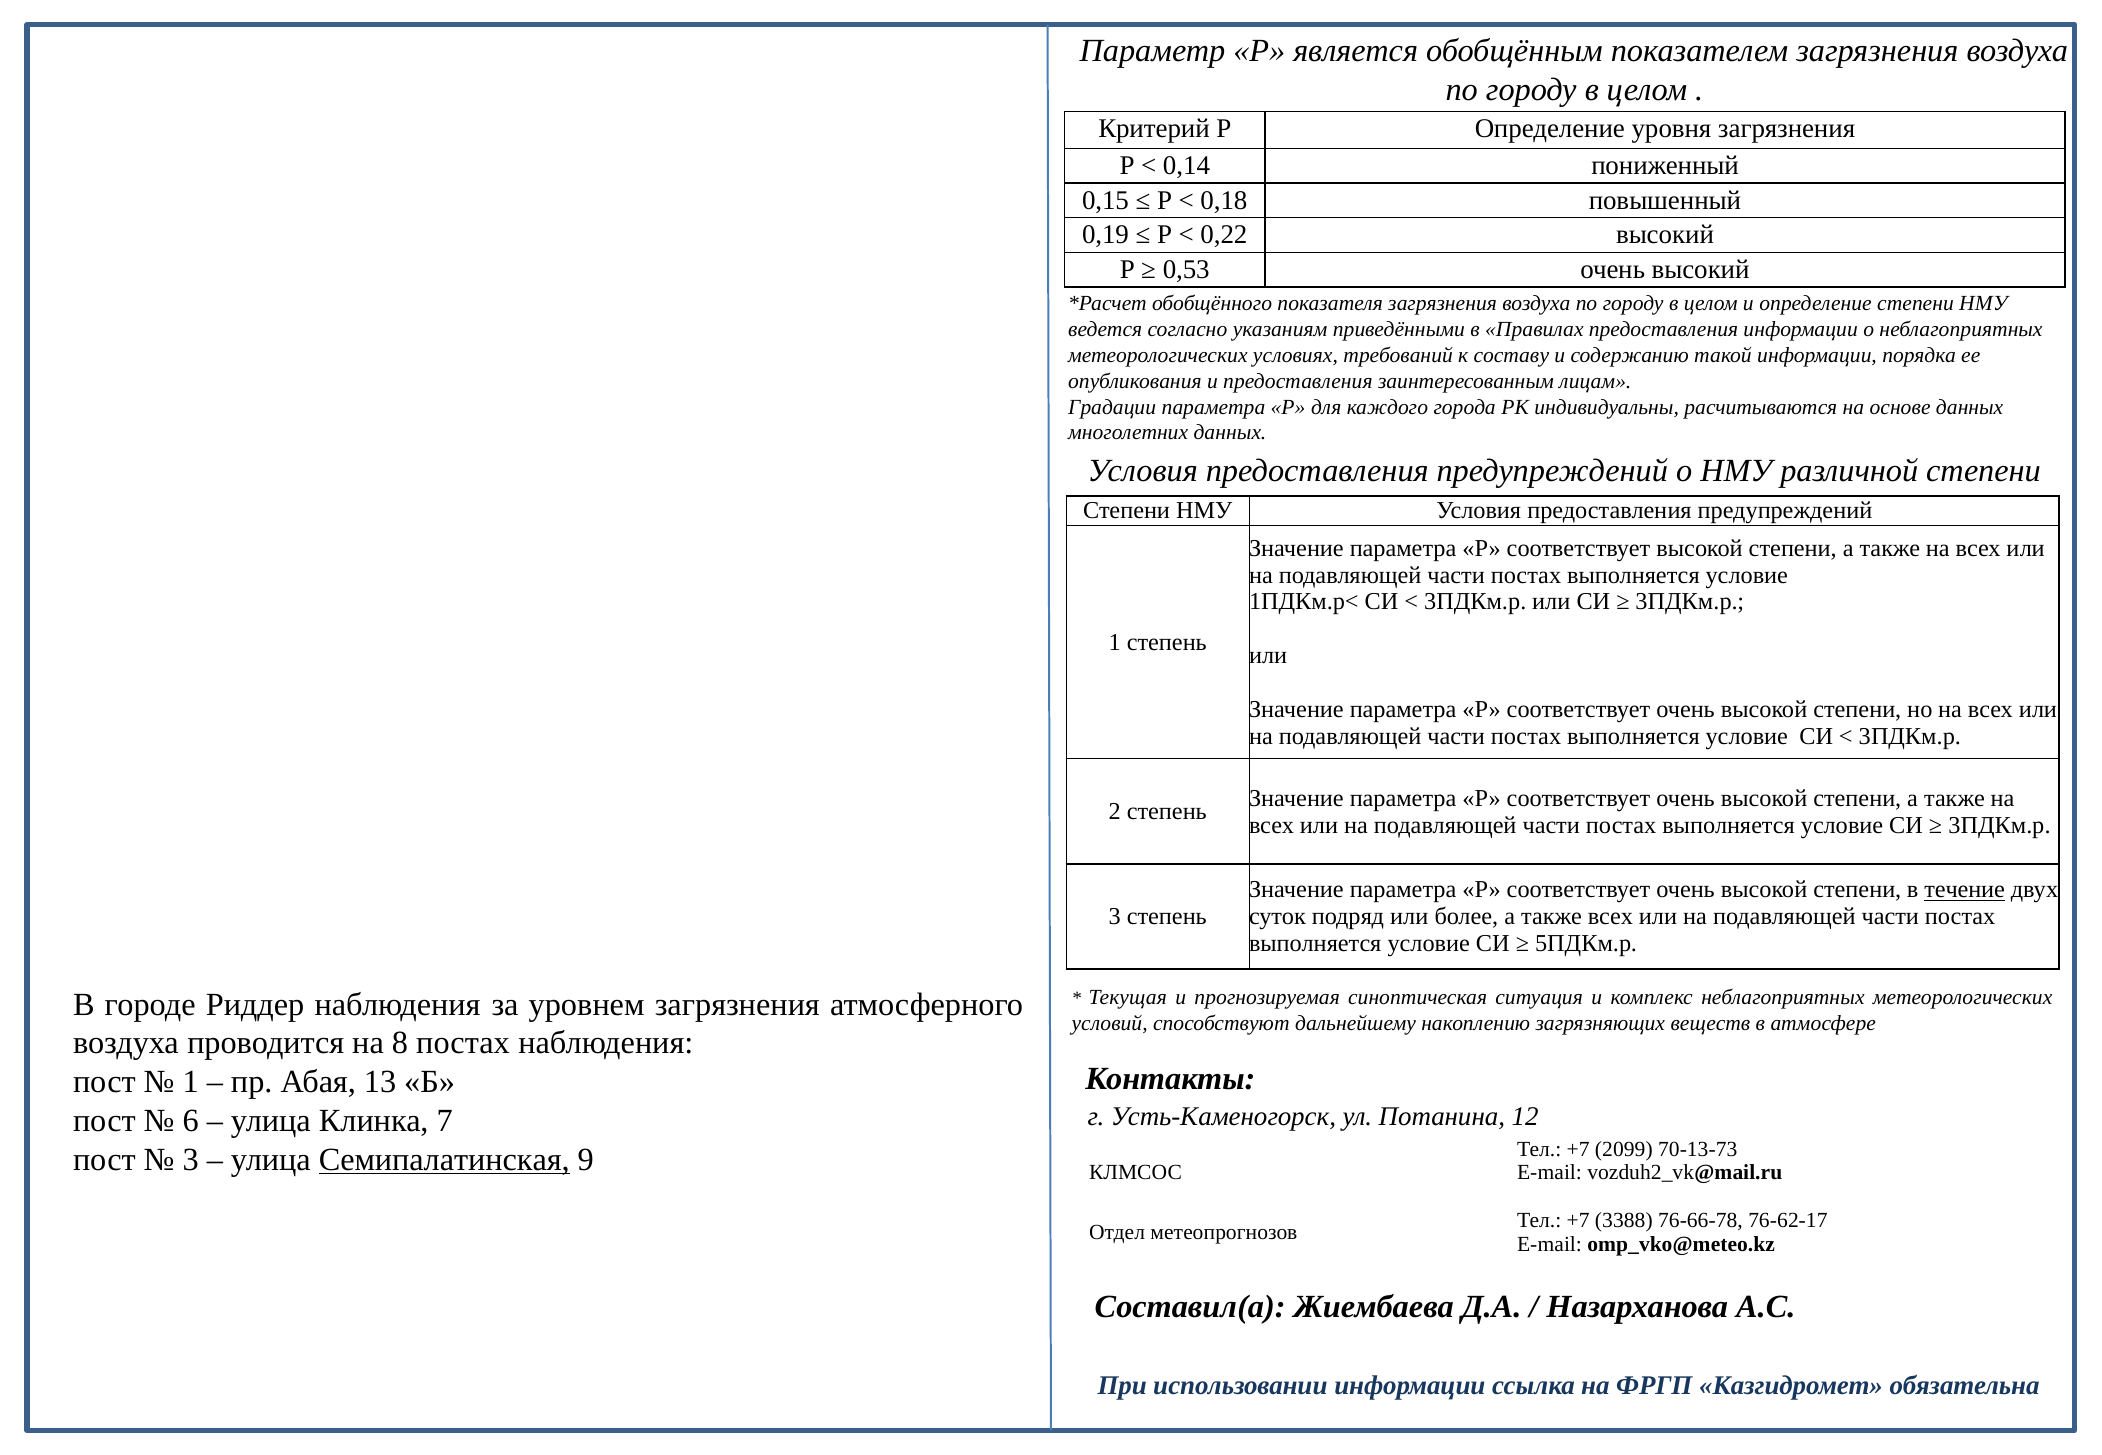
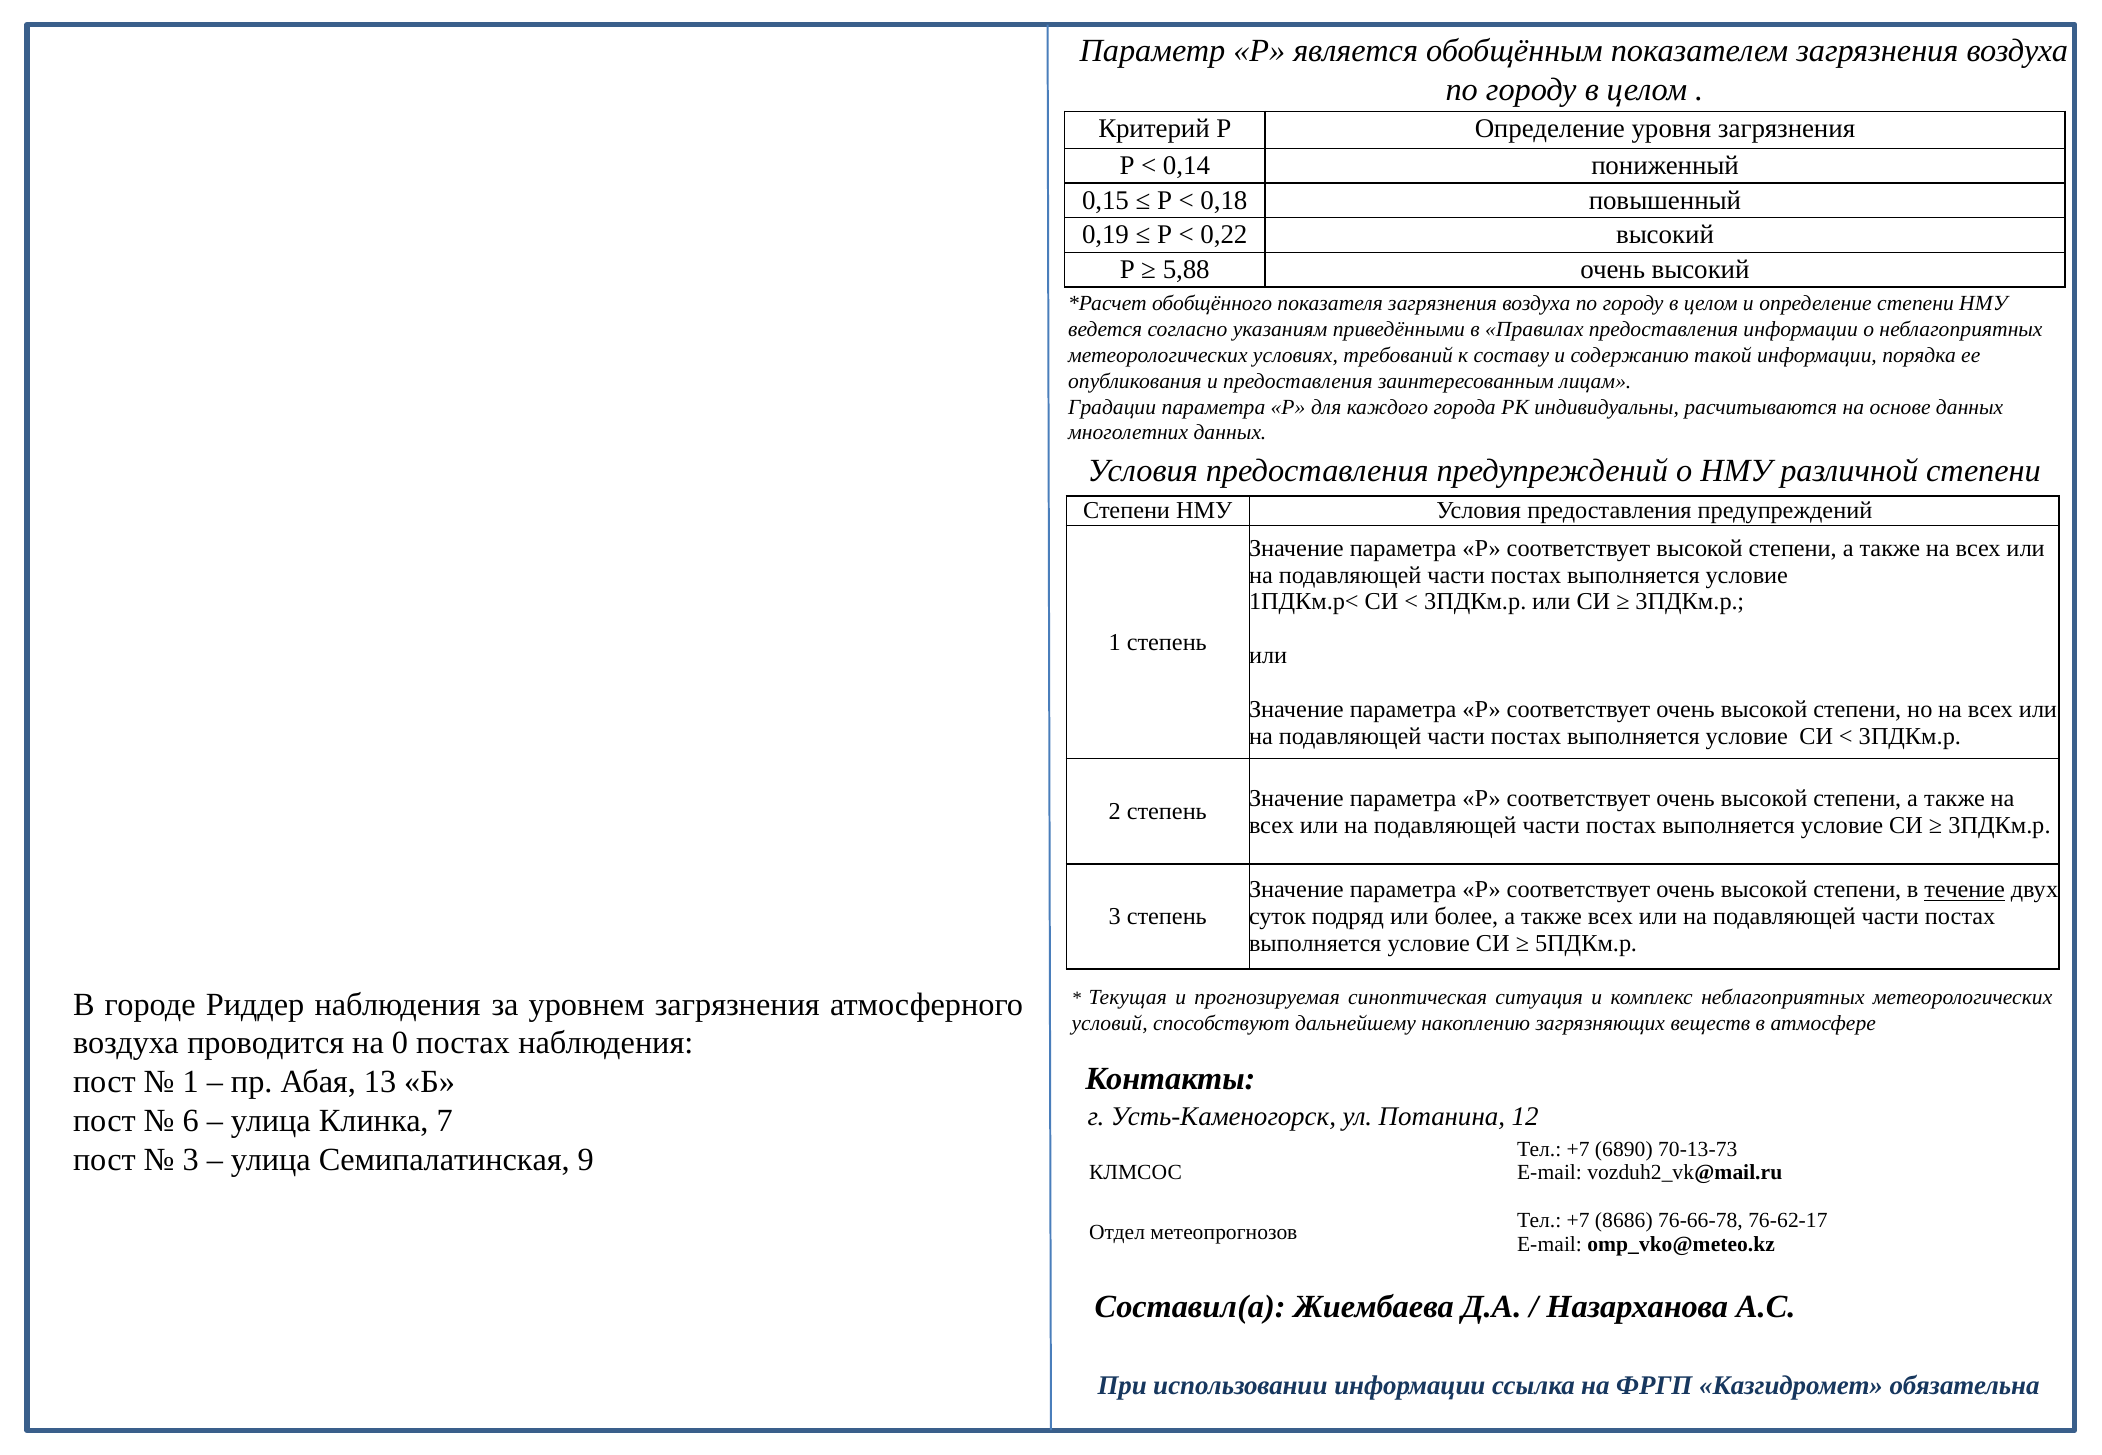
0,53: 0,53 -> 5,88
8: 8 -> 0
2099: 2099 -> 6890
Семипалатинская underline: present -> none
3388: 3388 -> 8686
